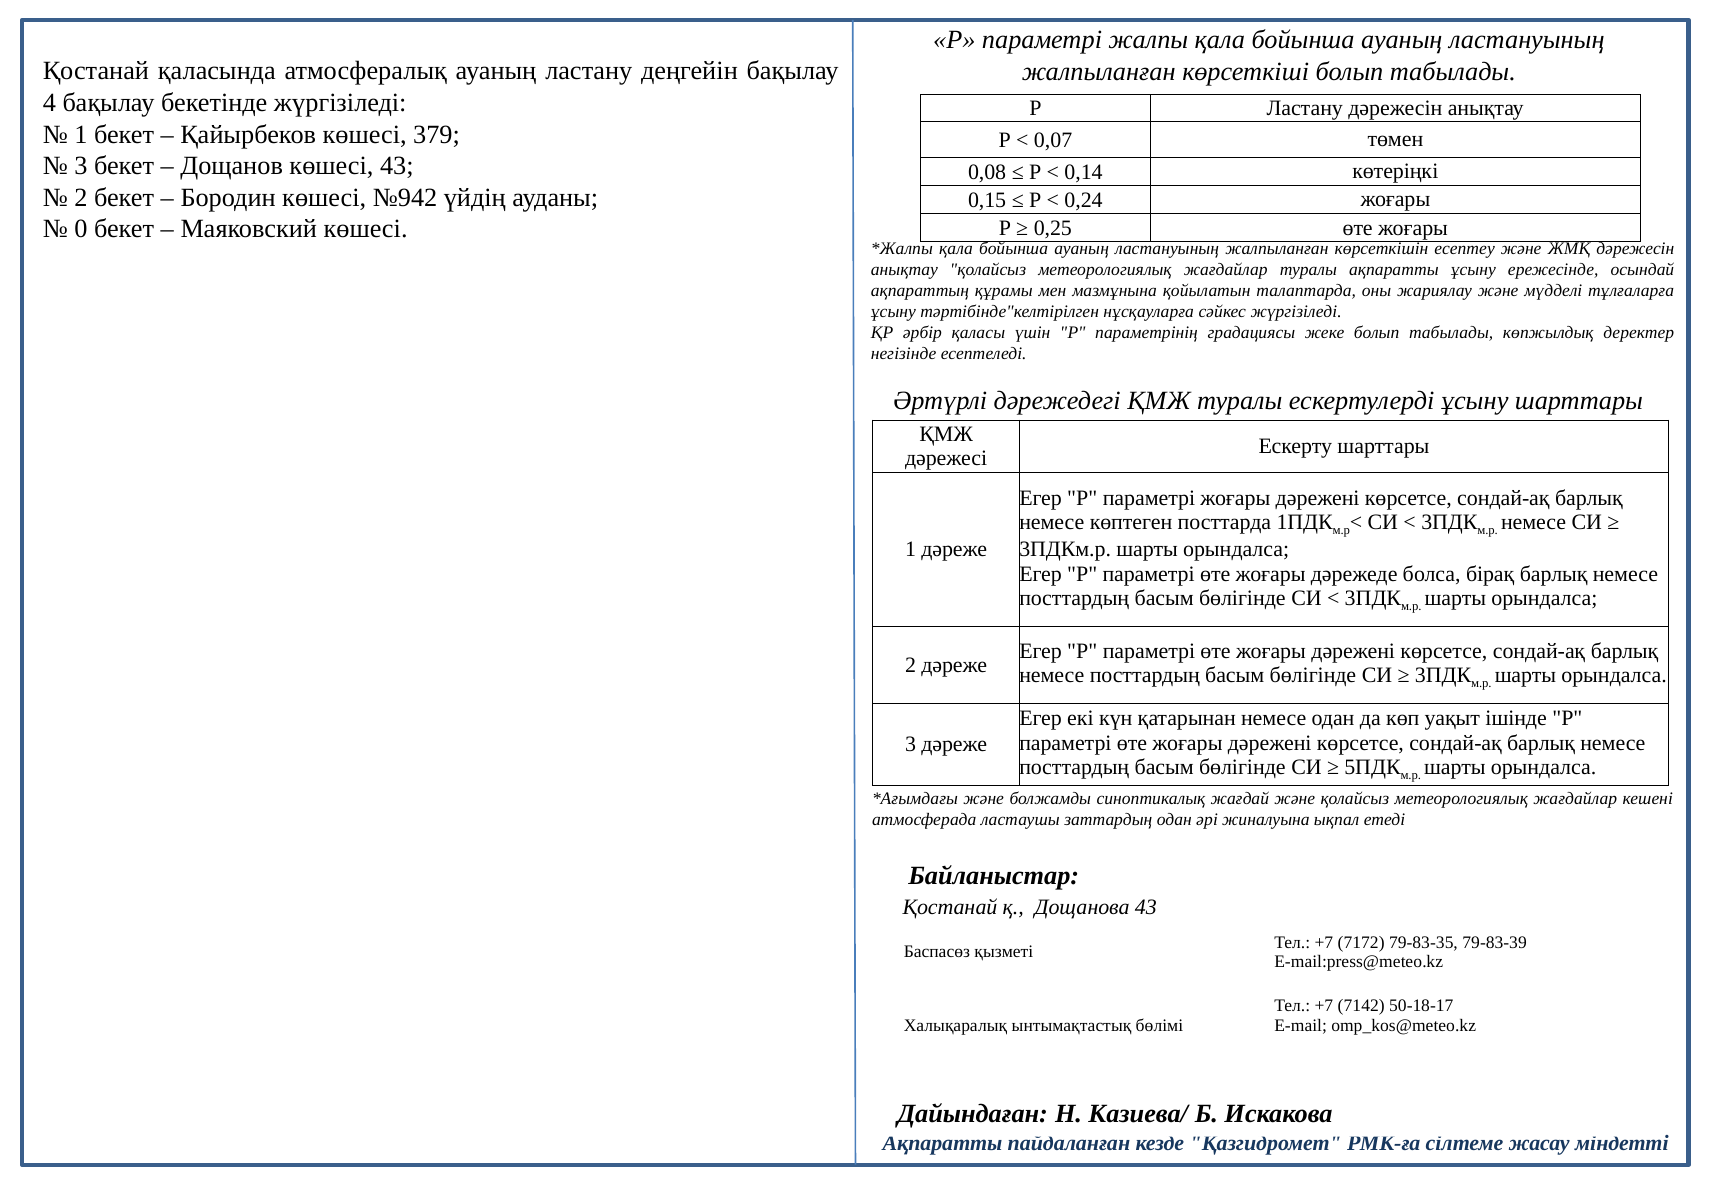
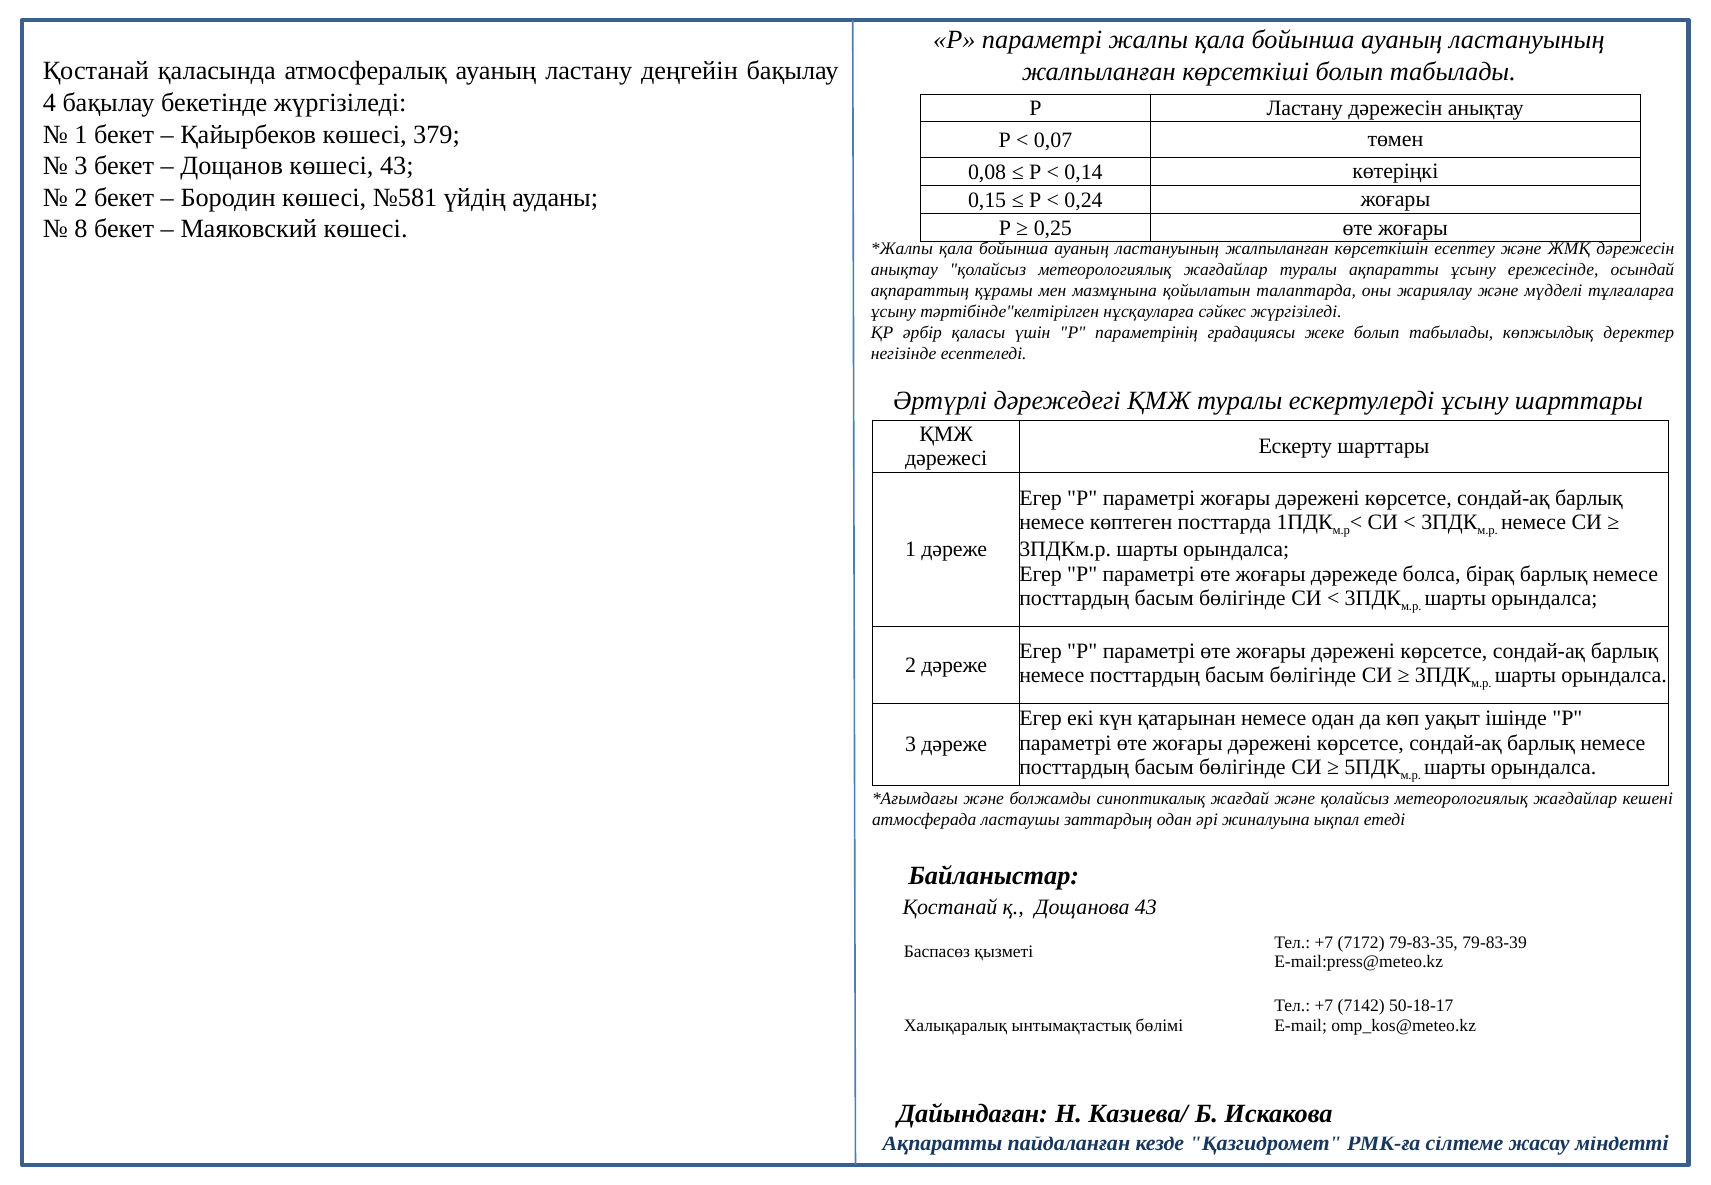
№942: №942 -> №581
0: 0 -> 8
